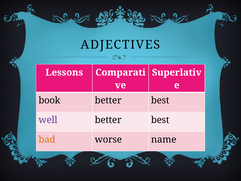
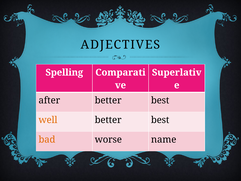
Lessons: Lessons -> Spelling
book: book -> after
well colour: purple -> orange
